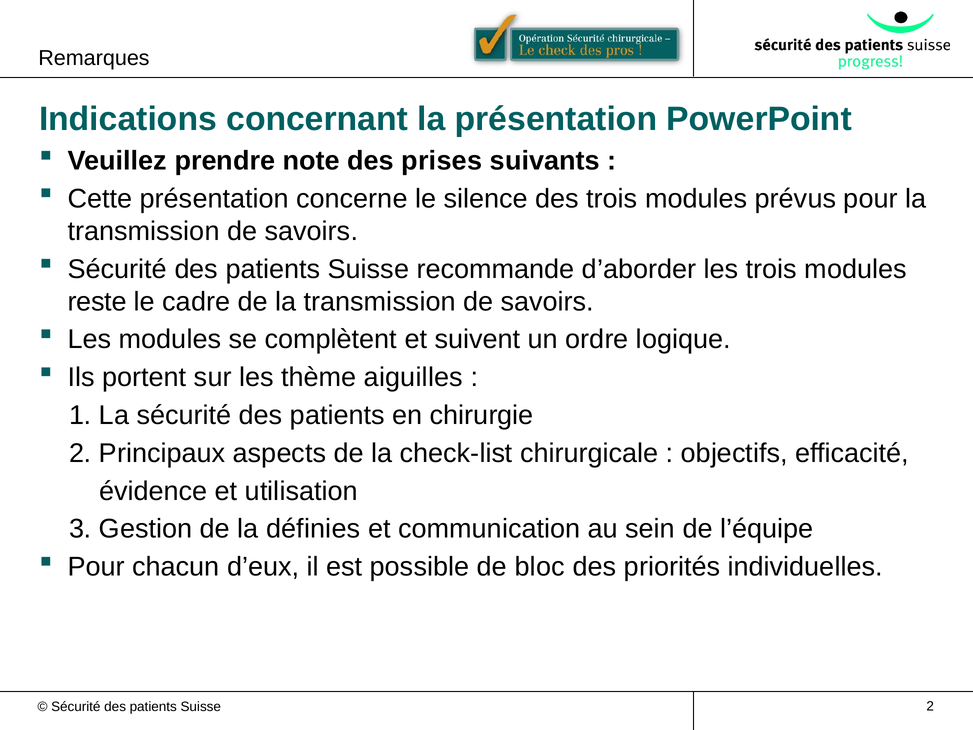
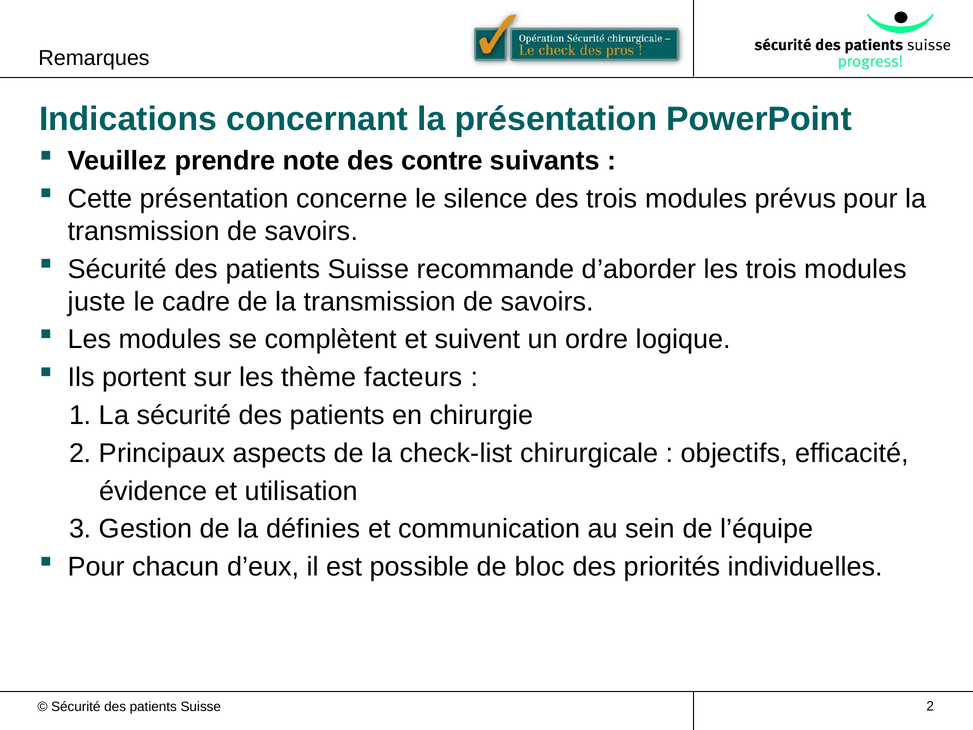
prises: prises -> contre
reste: reste -> juste
aiguilles: aiguilles -> facteurs
